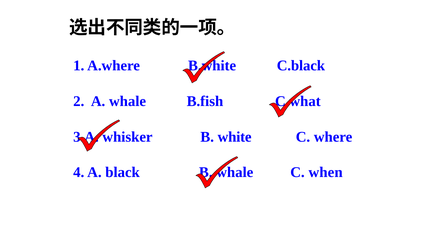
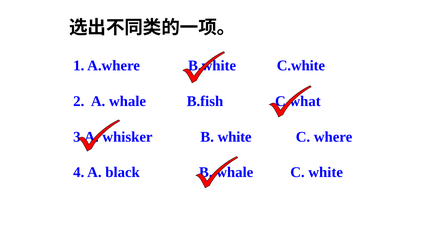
C.black: C.black -> C.white
C when: when -> white
